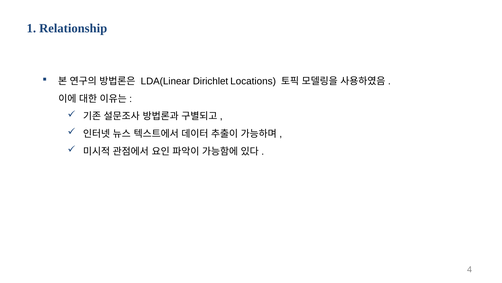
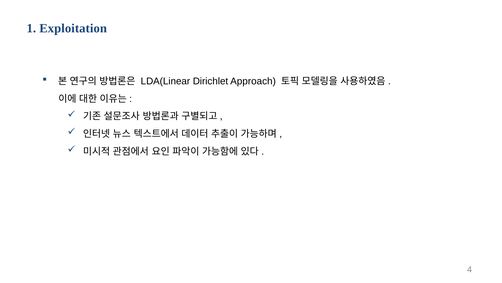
Relationship: Relationship -> Exploitation
Locations: Locations -> Approach
